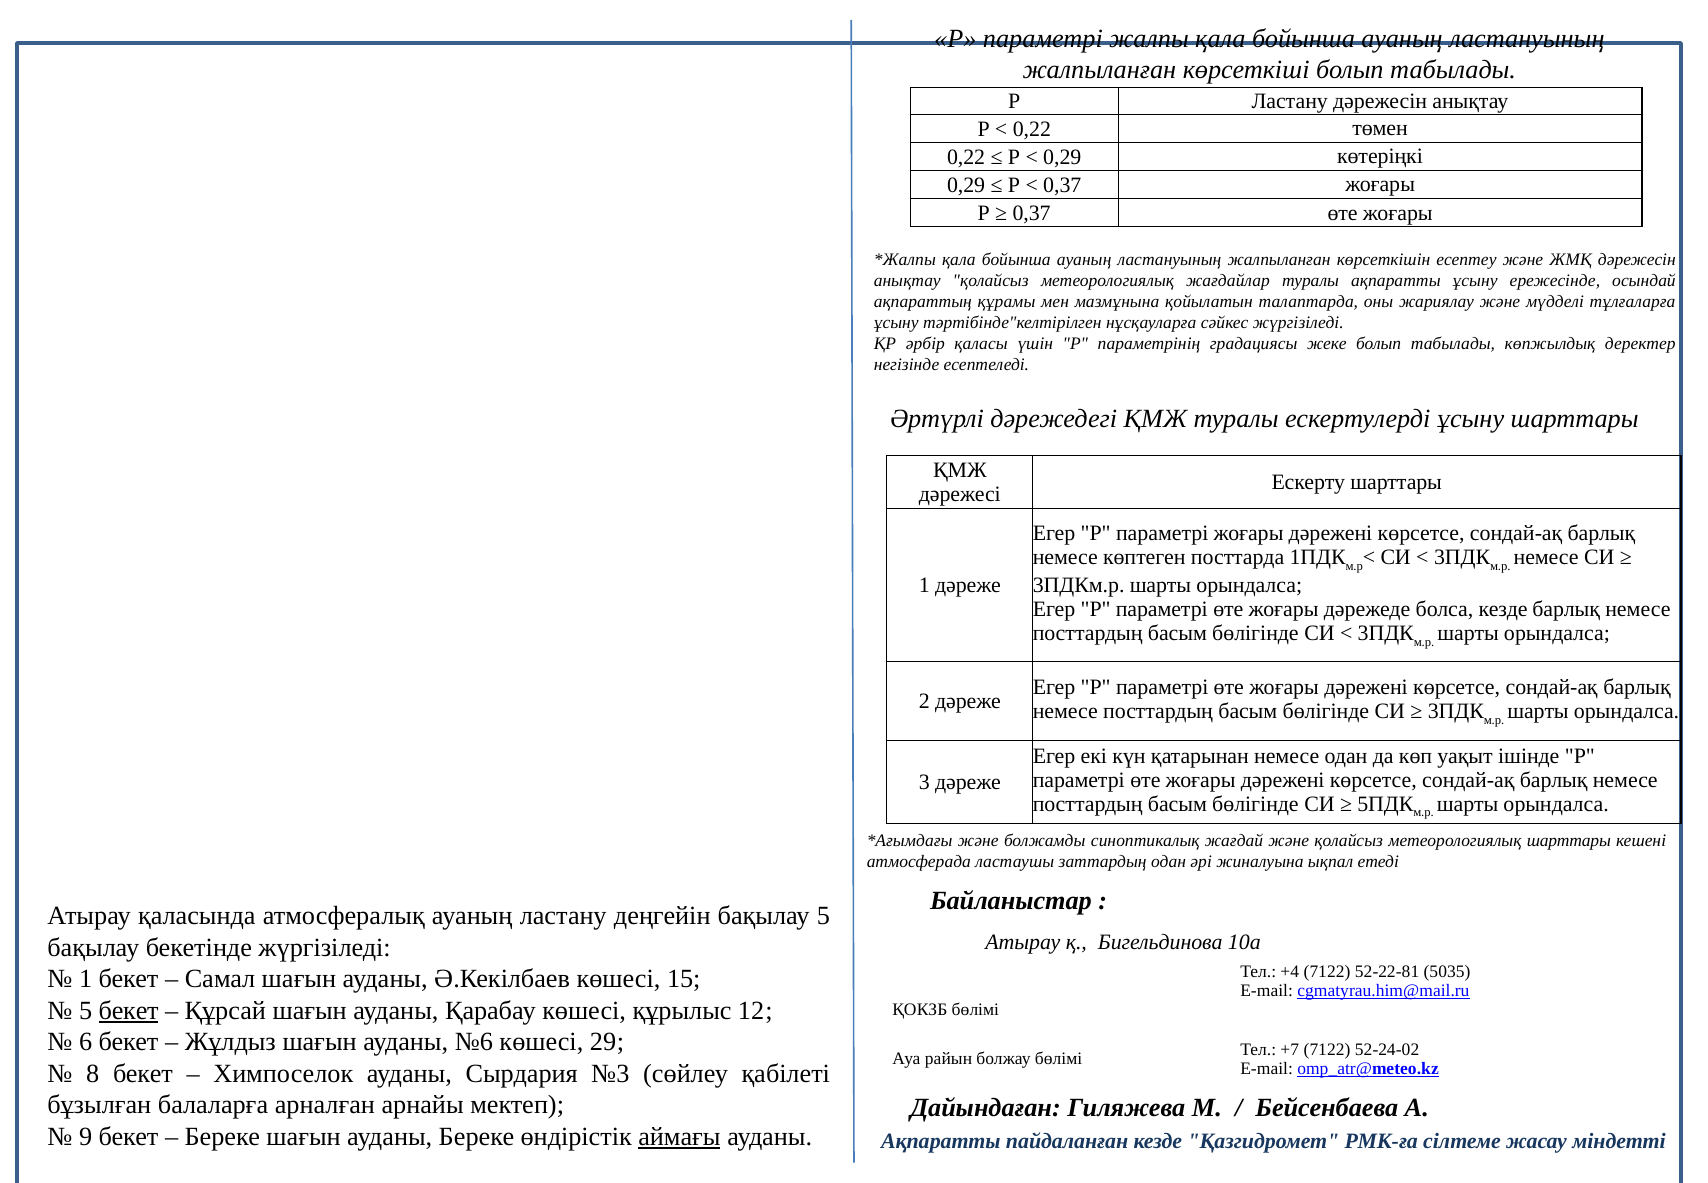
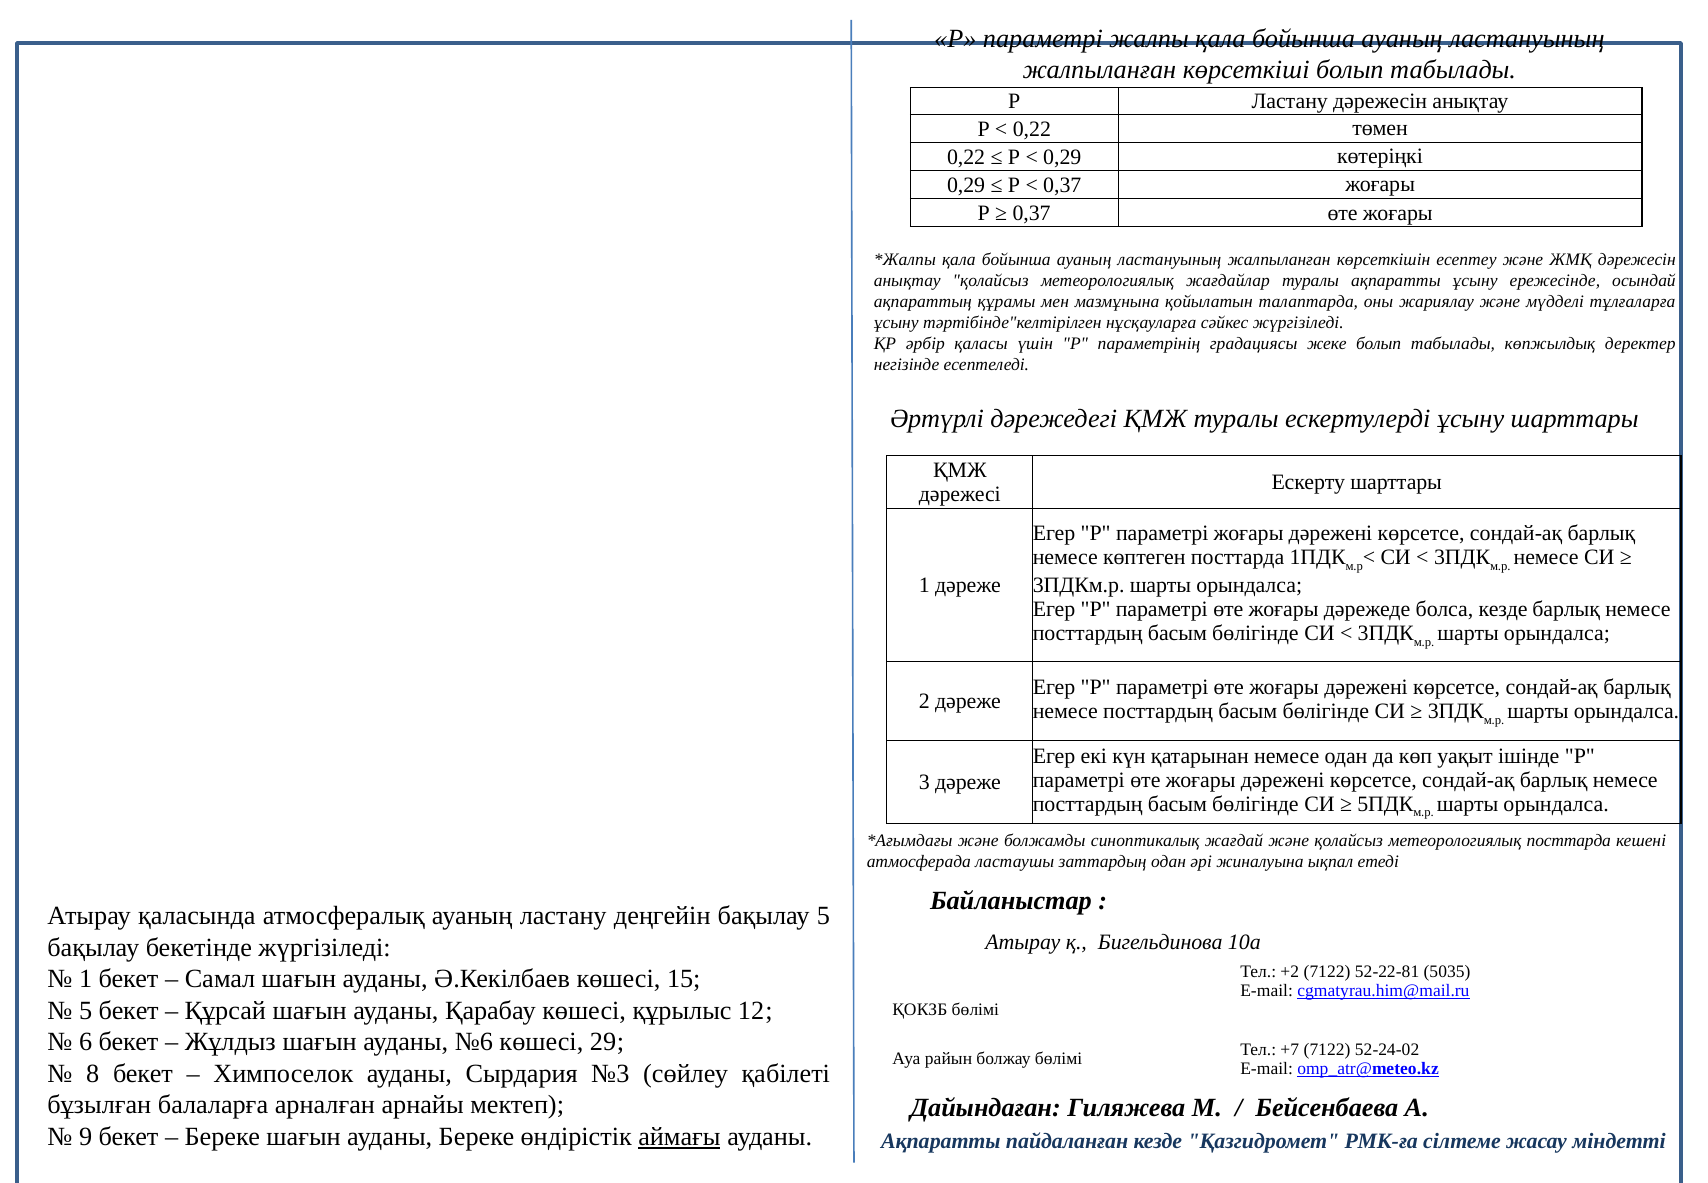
метеорологиялық шарттары: шарттары -> посттарда
+4: +4 -> +2
бекет at (129, 1010) underline: present -> none
